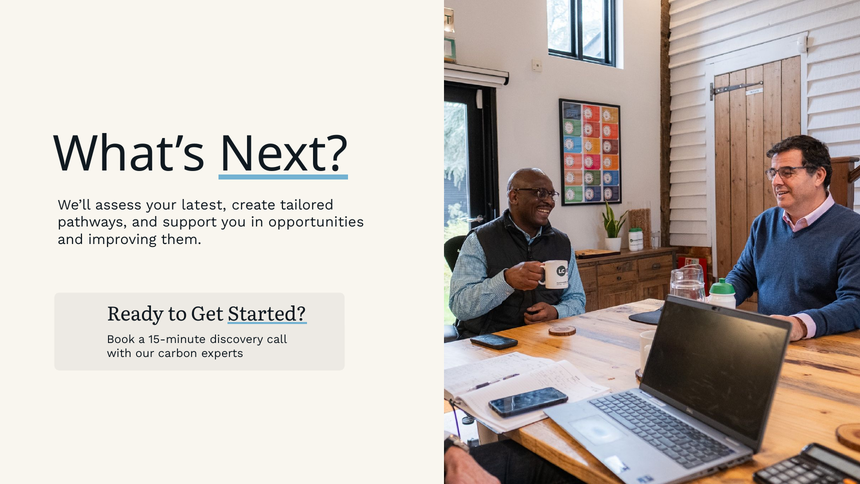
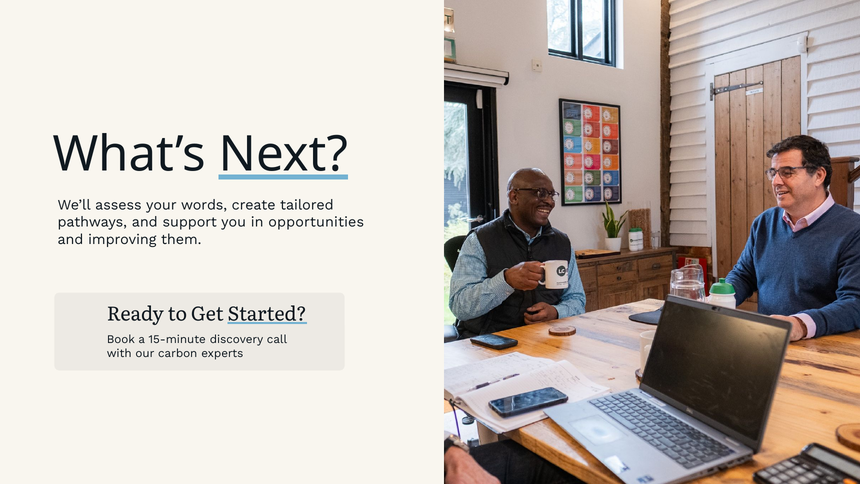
latest: latest -> words
